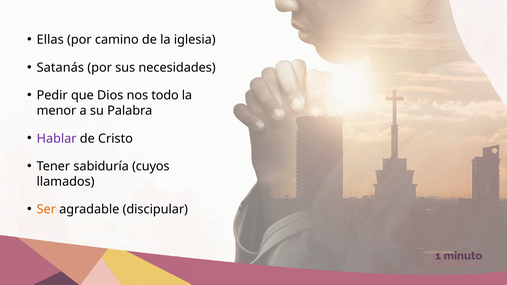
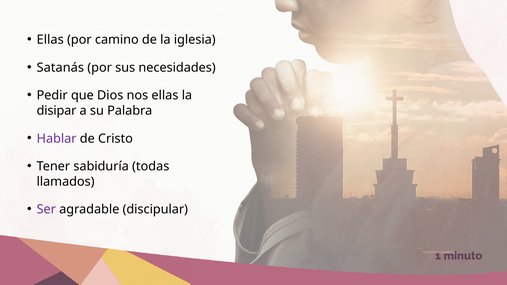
nos todo: todo -> ellas
menor: menor -> disipar
cuyos: cuyos -> todas
Ser colour: orange -> purple
